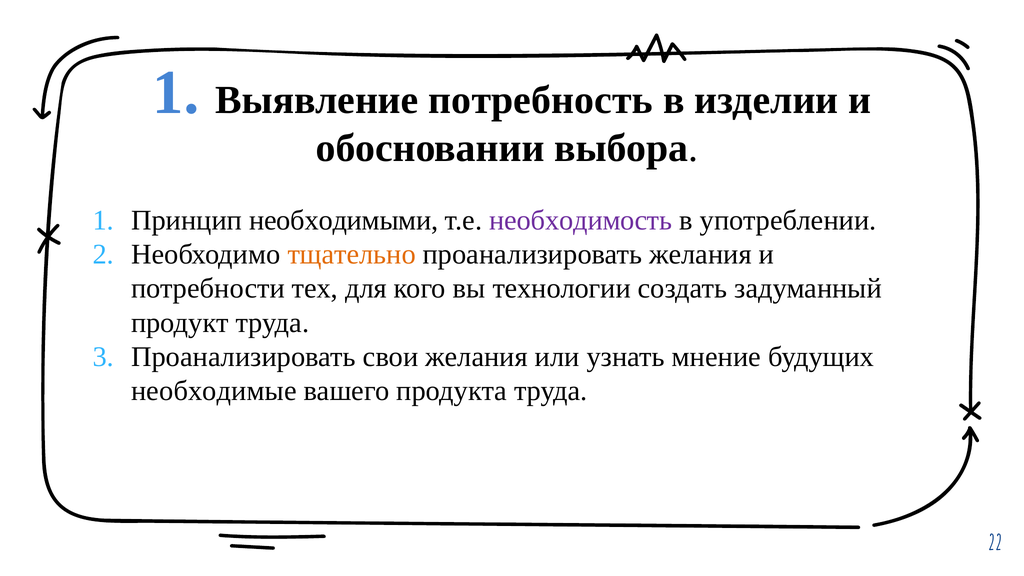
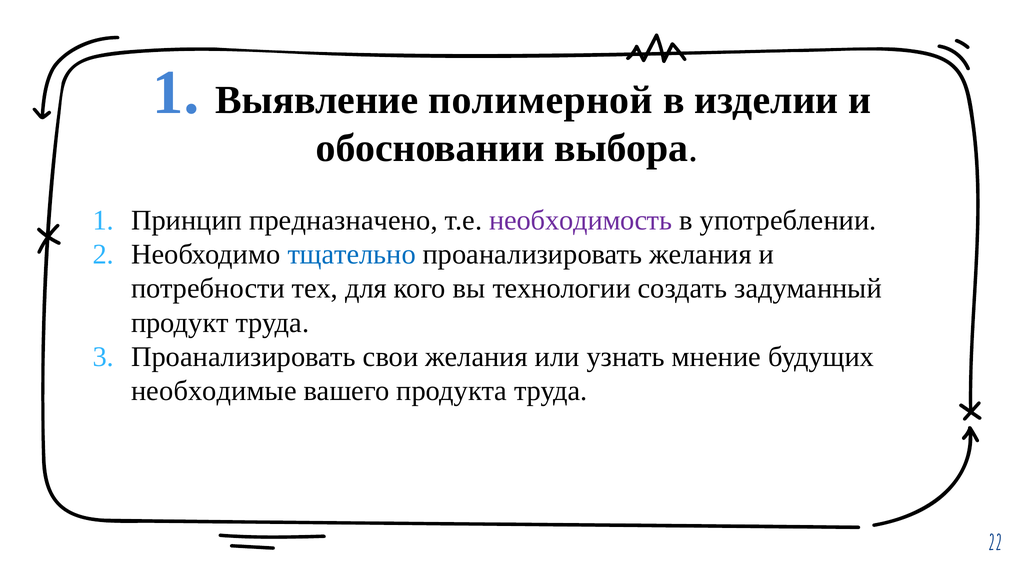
потребность: потребность -> полимерной
необходимыми: необходимыми -> предназначено
тщательно colour: orange -> blue
